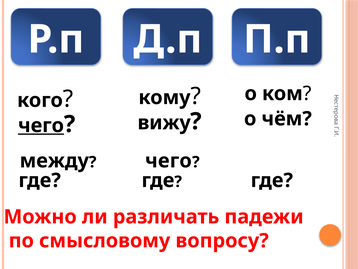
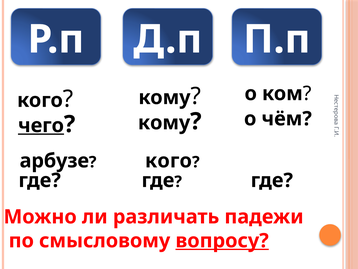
вижу at (164, 123): вижу -> кому
между: между -> арбузе
чего at (168, 161): чего -> кого
вопросу underline: none -> present
